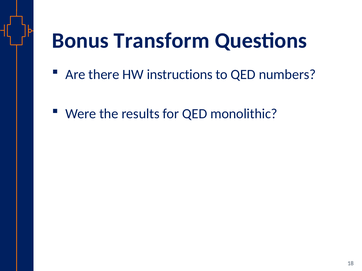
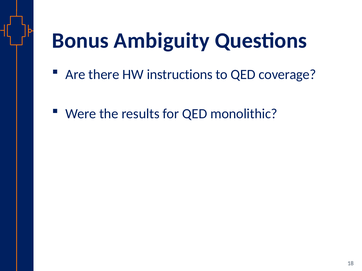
Transform: Transform -> Ambiguity
numbers: numbers -> coverage
